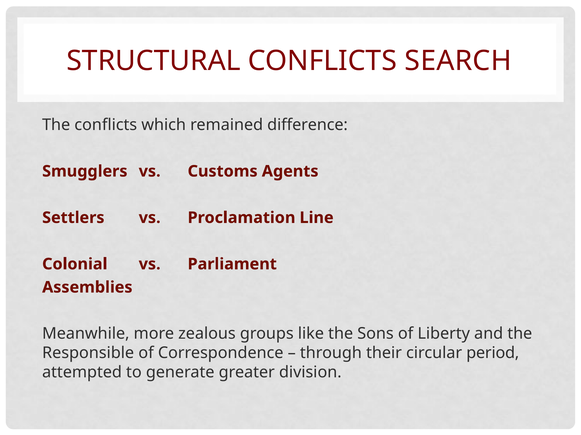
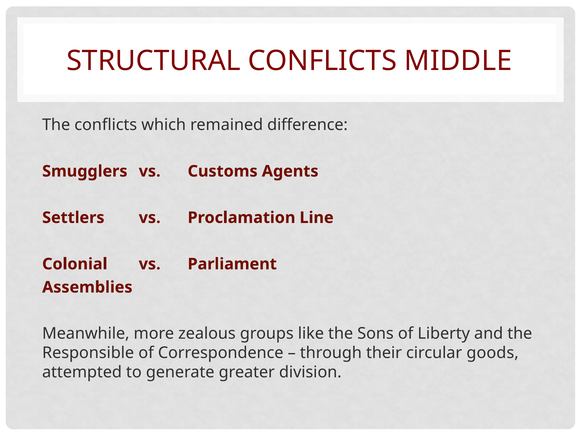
SEARCH: SEARCH -> MIDDLE
period: period -> goods
